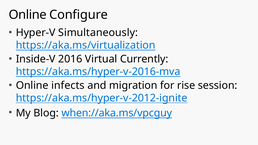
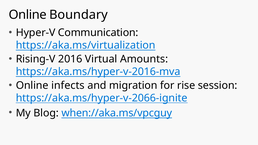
Configure: Configure -> Boundary
Simultaneously: Simultaneously -> Communication
Inside-V: Inside-V -> Rising-V
Currently: Currently -> Amounts
https://aka.ms/hyper-v-2012-ignite: https://aka.ms/hyper-v-2012-ignite -> https://aka.ms/hyper-v-2066-ignite
